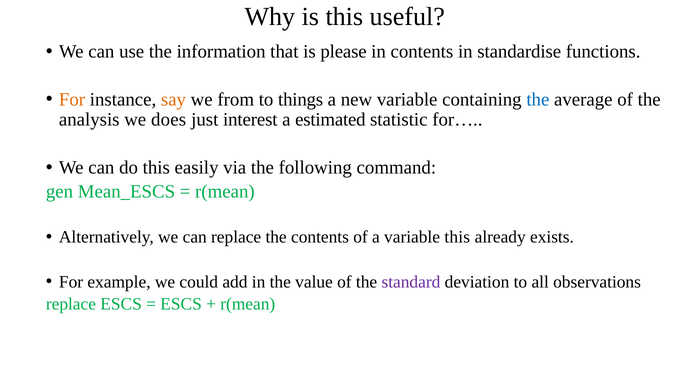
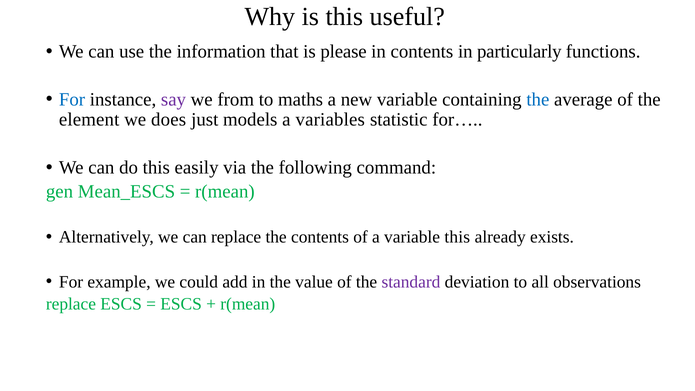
standardise: standardise -> particularly
For at (72, 99) colour: orange -> blue
say colour: orange -> purple
things: things -> maths
analysis: analysis -> element
interest: interest -> models
estimated: estimated -> variables
